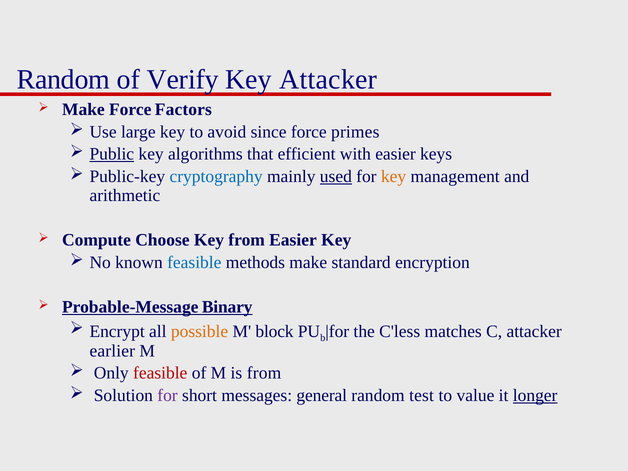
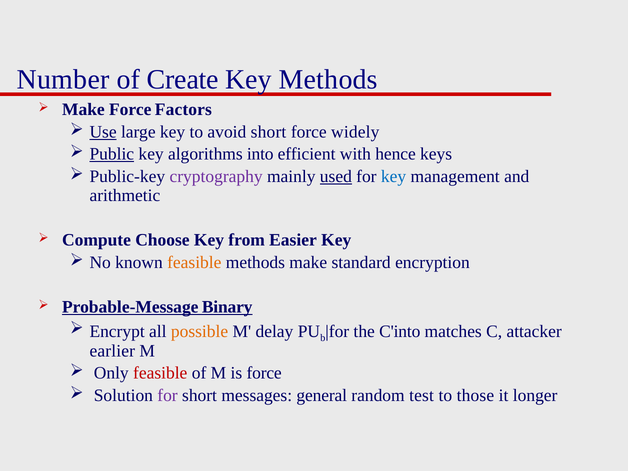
Random at (63, 79): Random -> Number
Verify: Verify -> Create
Key Attacker: Attacker -> Methods
Use underline: none -> present
avoid since: since -> short
primes: primes -> widely
that: that -> into
with easier: easier -> hence
cryptography colour: blue -> purple
key at (394, 177) colour: orange -> blue
feasible at (194, 262) colour: blue -> orange
block: block -> delay
C'less: C'less -> C'into
is from: from -> force
value: value -> those
longer underline: present -> none
